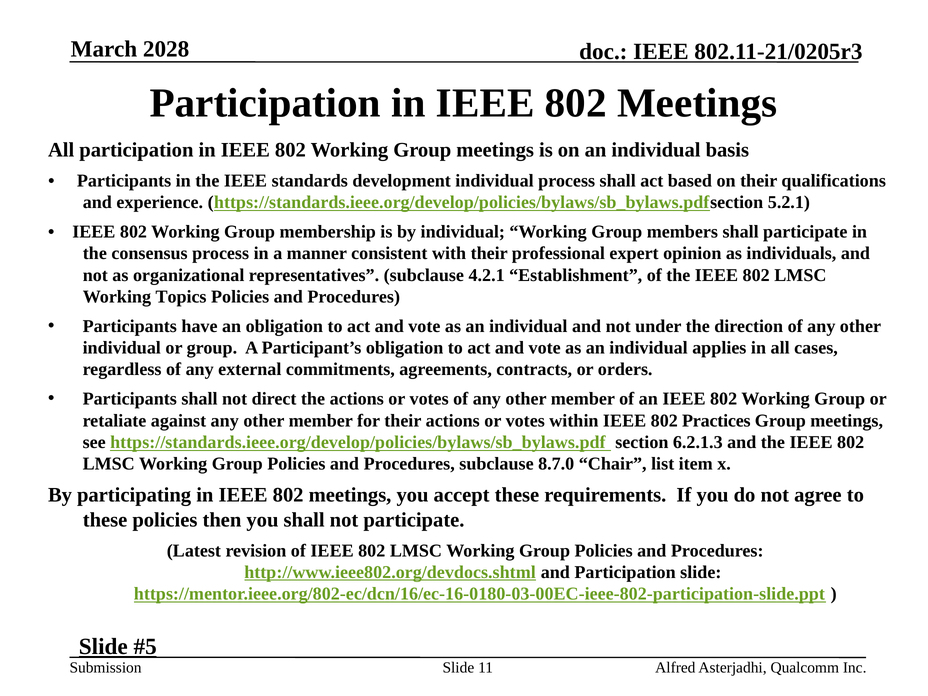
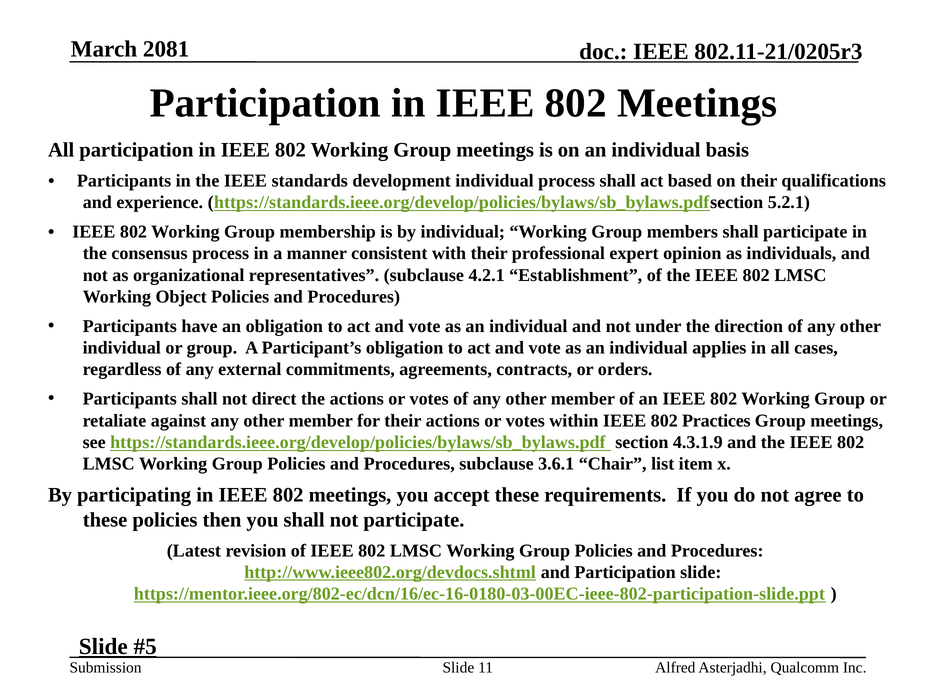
2028: 2028 -> 2081
Topics: Topics -> Object
6.2.1.3: 6.2.1.3 -> 4.3.1.9
8.7.0: 8.7.0 -> 3.6.1
